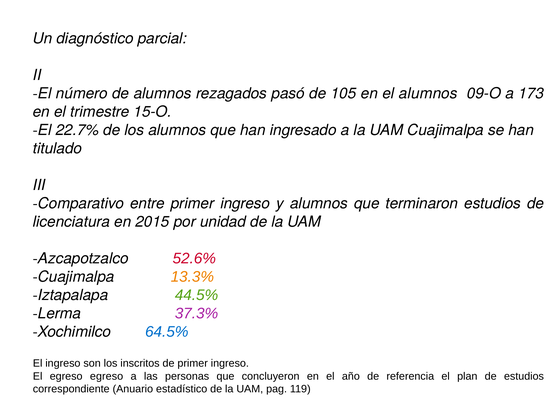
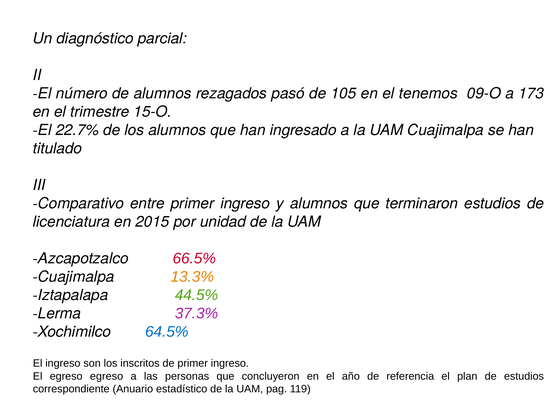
el alumnos: alumnos -> tenemos
52.6%: 52.6% -> 66.5%
